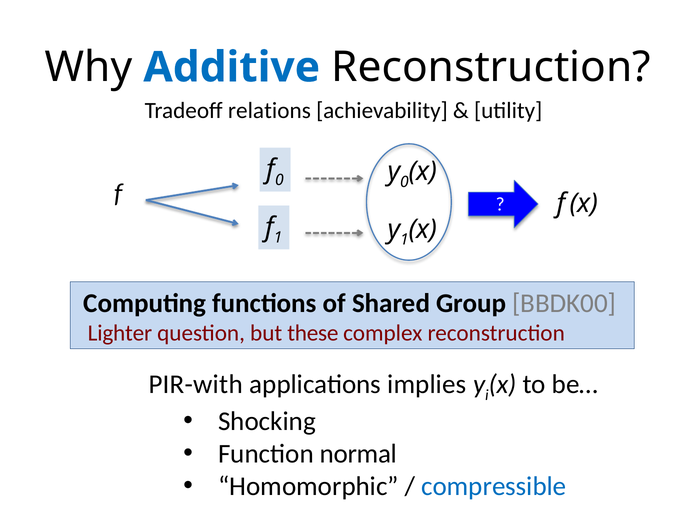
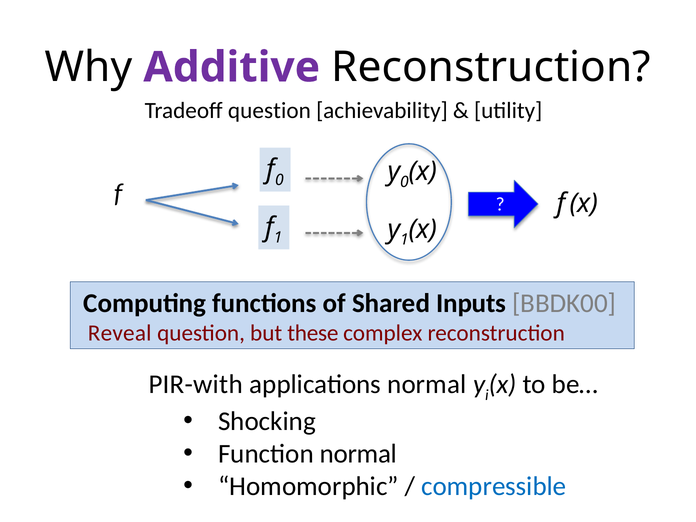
Additive colour: blue -> purple
Tradeoff relations: relations -> question
Group: Group -> Inputs
Lighter: Lighter -> Reveal
applications implies: implies -> normal
